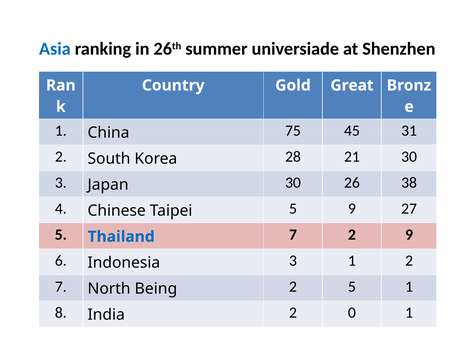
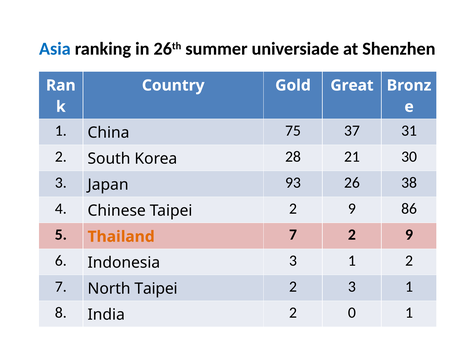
45: 45 -> 37
Japan 30: 30 -> 93
Chinese Taipei 5: 5 -> 2
27: 27 -> 86
Thailand colour: blue -> orange
North Being: Being -> Taipei
2 5: 5 -> 3
